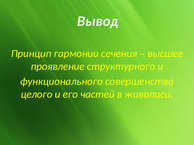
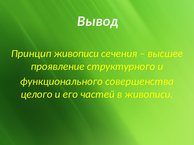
Принцип гармонии: гармонии -> живописи
